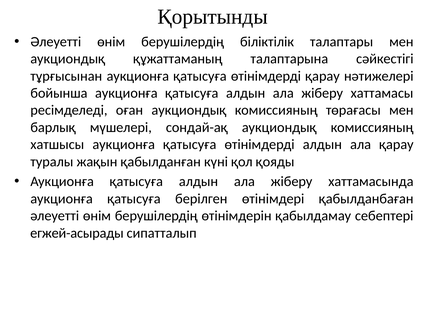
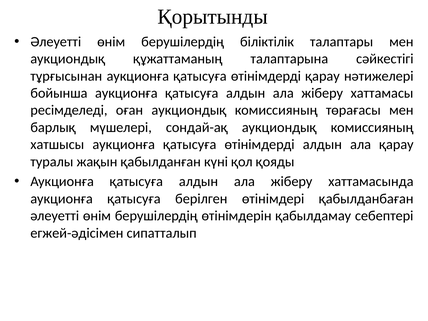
егжей-асырады: егжей-асырады -> егжей-әдісімен
